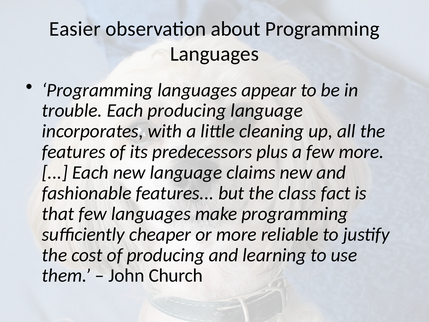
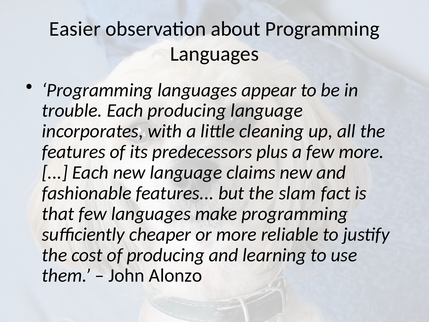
class: class -> slam
Church: Church -> Alonzo
